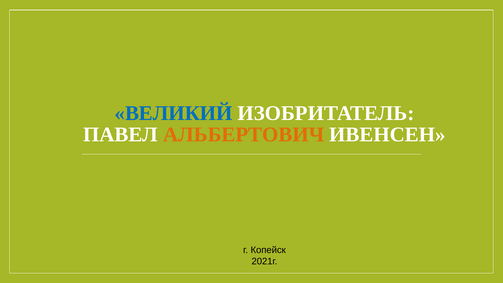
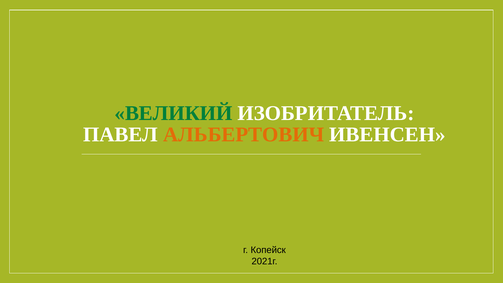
ВЕЛИКИЙ colour: blue -> green
